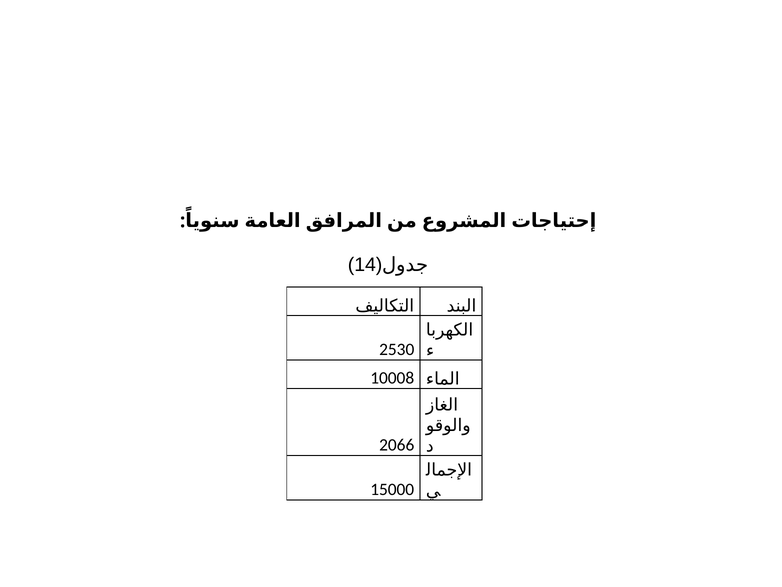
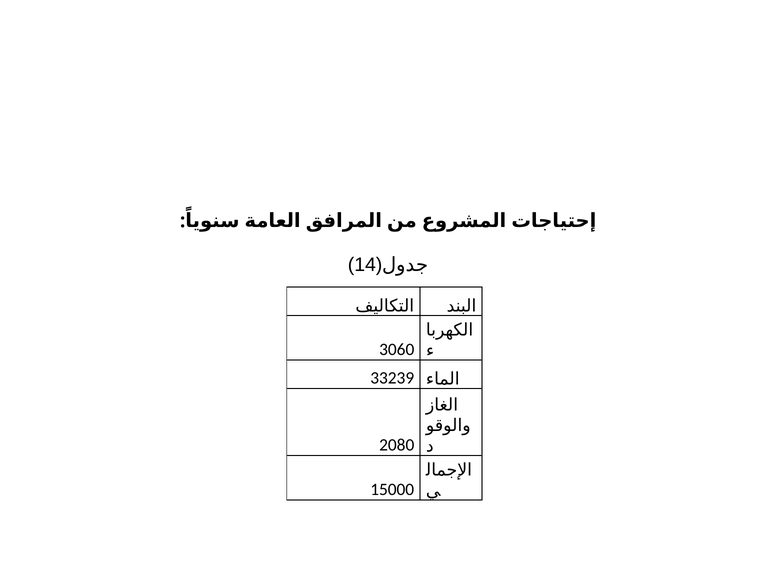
2530: 2530 -> 3060
10008: 10008 -> 33239
2066: 2066 -> 2080
